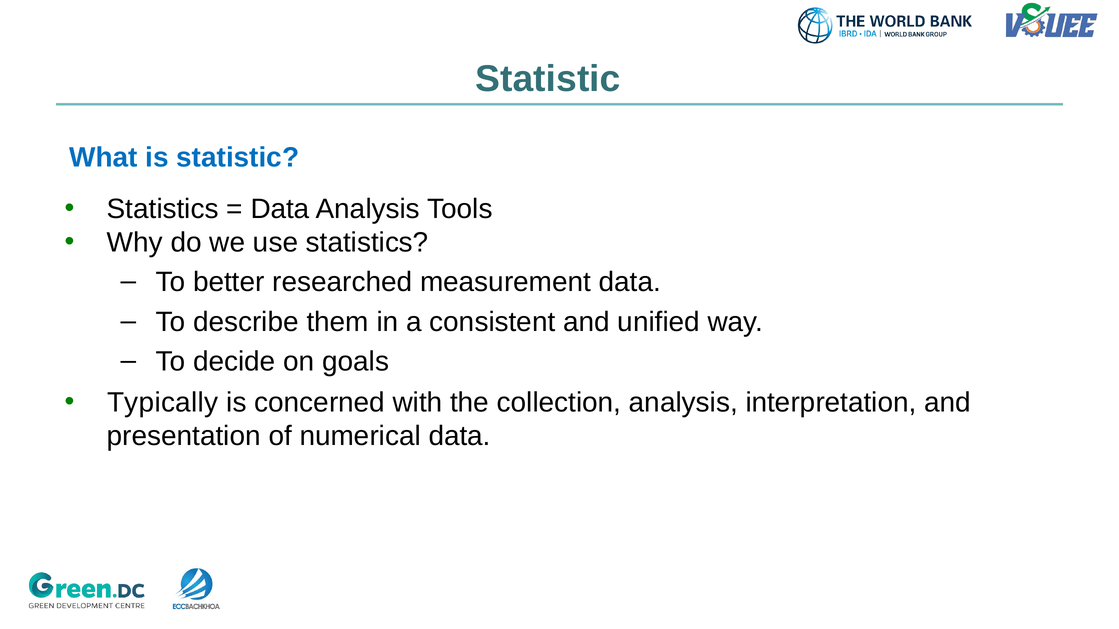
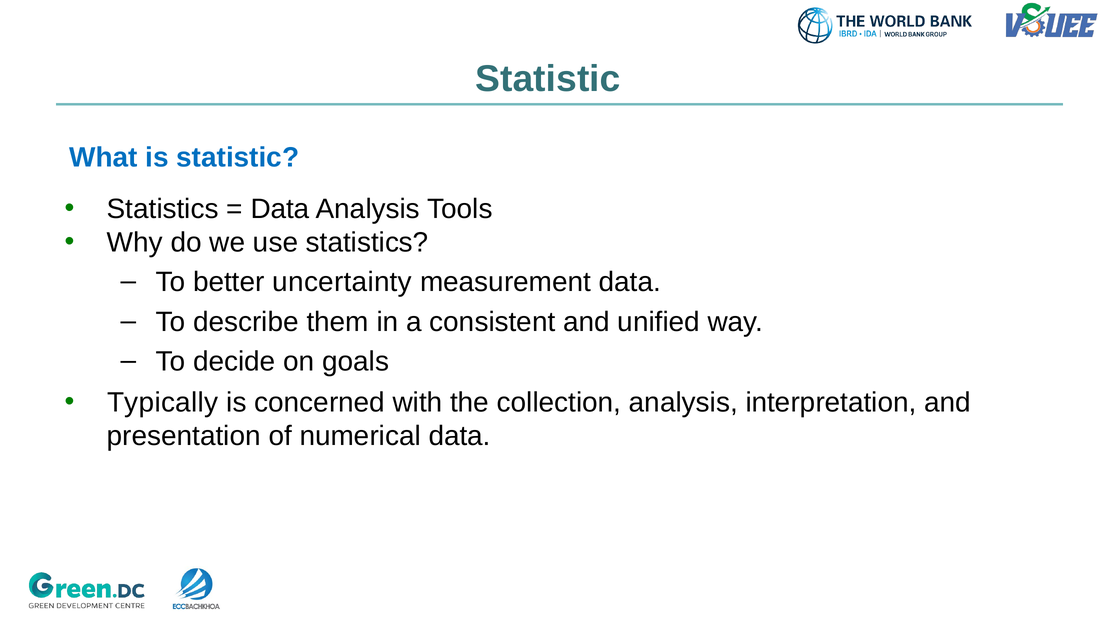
researched: researched -> uncertainty
